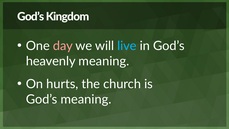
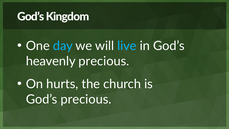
day colour: pink -> light blue
heavenly meaning: meaning -> precious
God’s meaning: meaning -> precious
